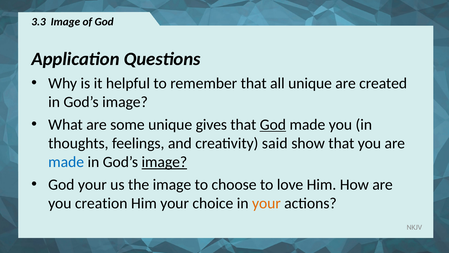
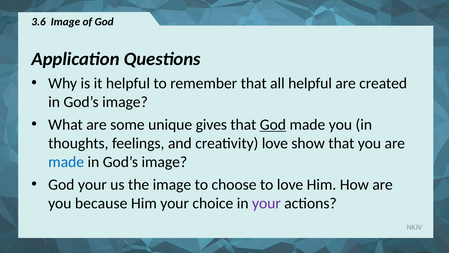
3.3: 3.3 -> 3.6
all unique: unique -> helpful
creativity said: said -> love
image at (164, 162) underline: present -> none
creation: creation -> because
your at (266, 204) colour: orange -> purple
